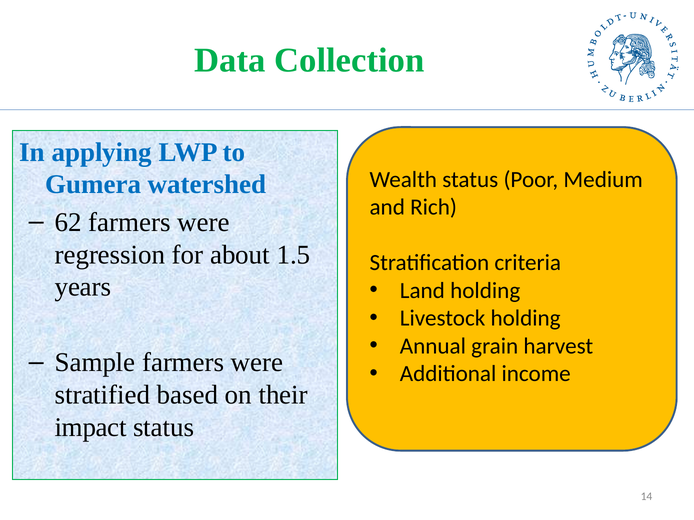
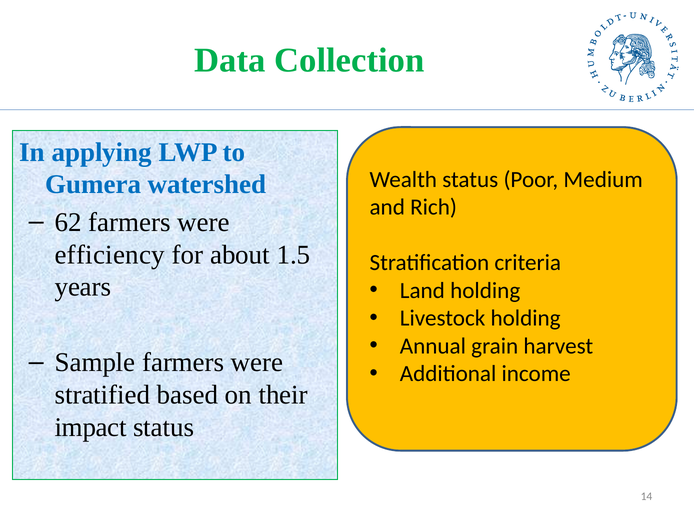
regression: regression -> efficiency
